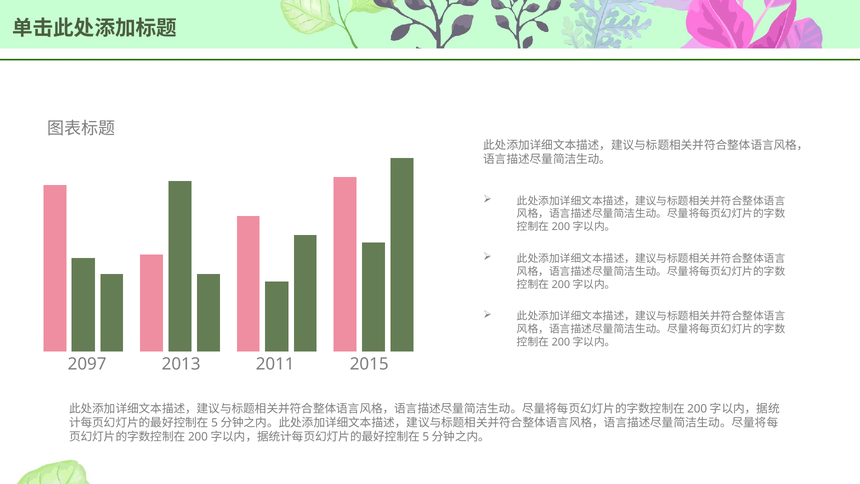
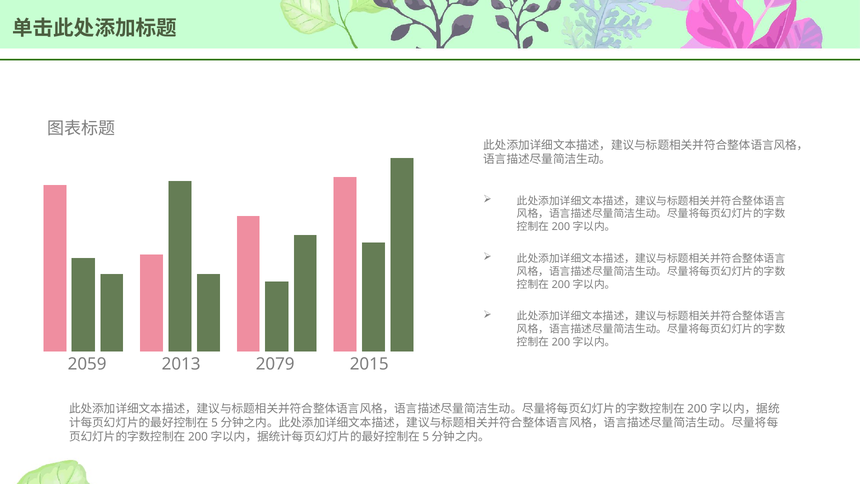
2097: 2097 -> 2059
2011: 2011 -> 2079
